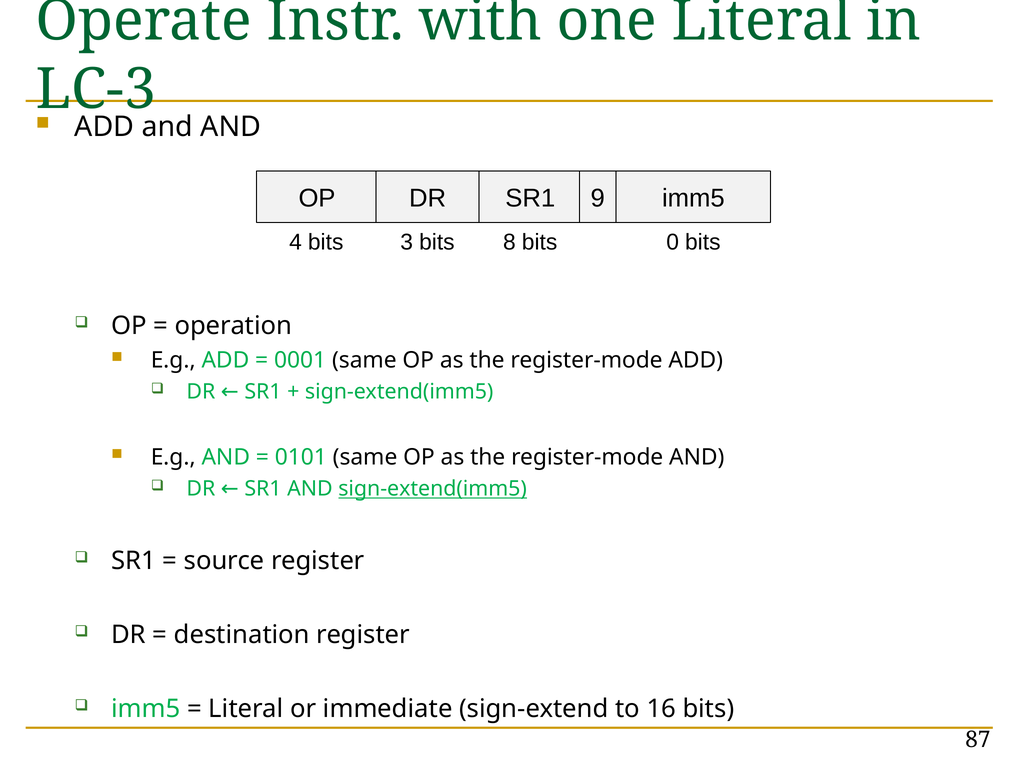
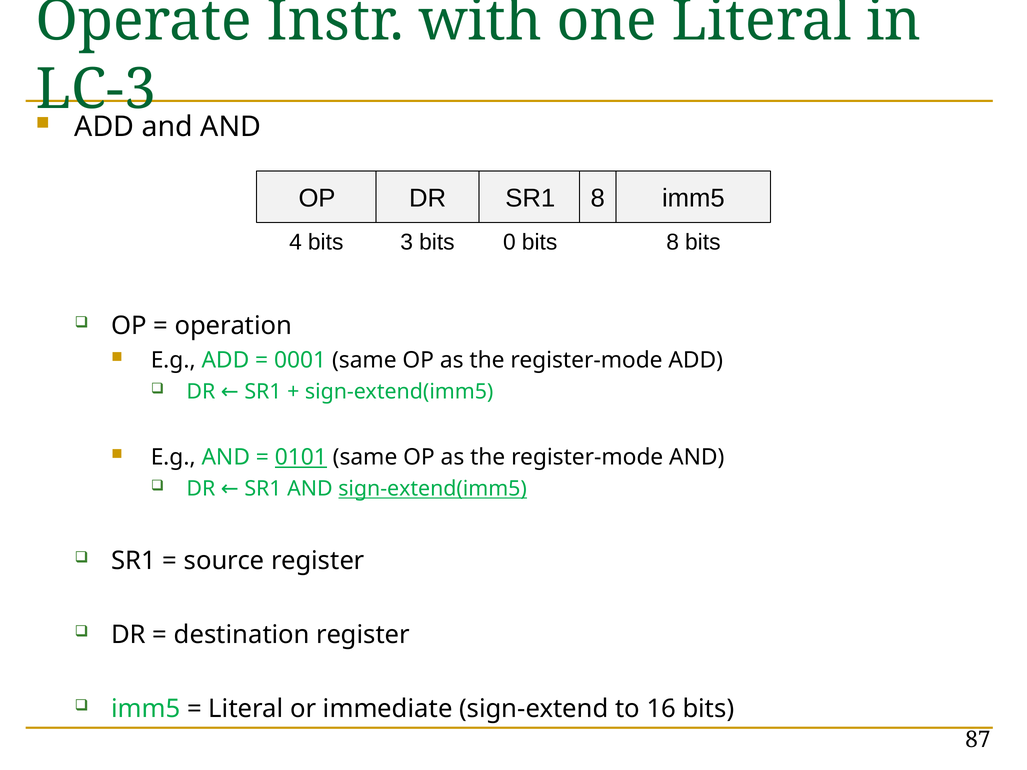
SR1 9: 9 -> 8
8: 8 -> 0
bits 0: 0 -> 8
0101 underline: none -> present
